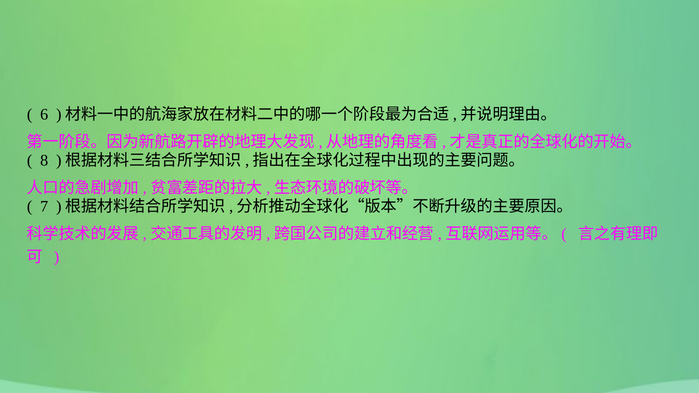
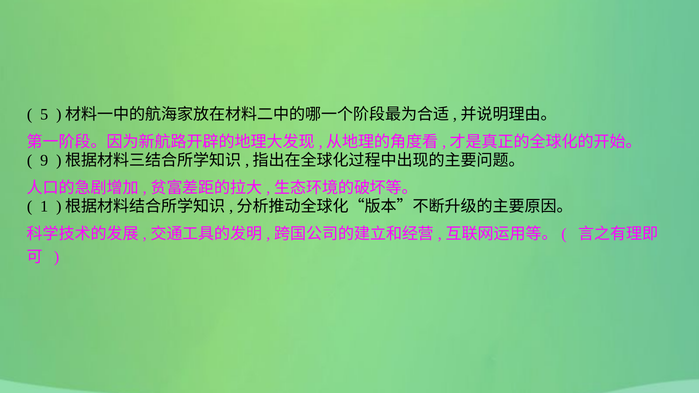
6: 6 -> 5
8: 8 -> 9
7: 7 -> 1
